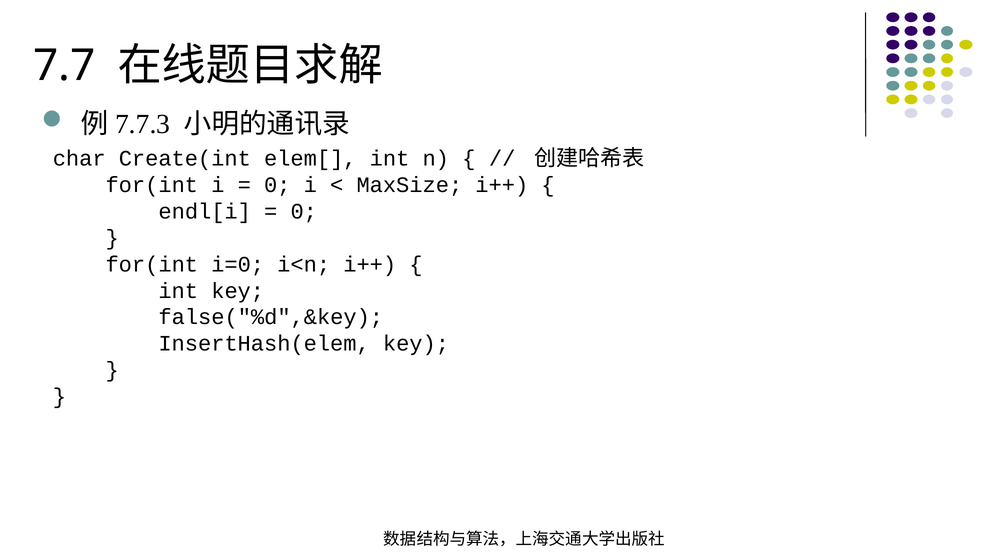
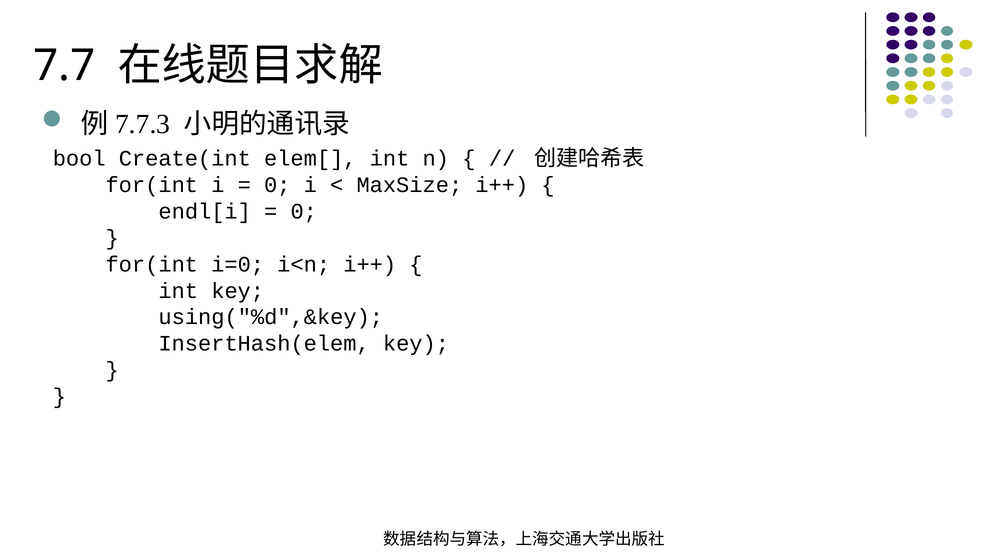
char: char -> bool
false("%d",&key: false("%d",&key -> using("%d",&key
